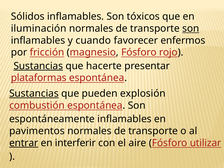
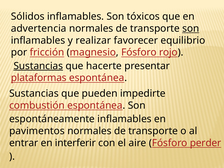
iluminación: iluminación -> advertencia
cuando: cuando -> realizar
enfermos: enfermos -> equilibrio
Sustancias at (34, 94) underline: present -> none
explosión: explosión -> impedirte
entrar underline: present -> none
utilizar: utilizar -> perder
